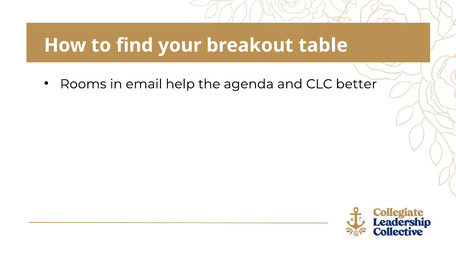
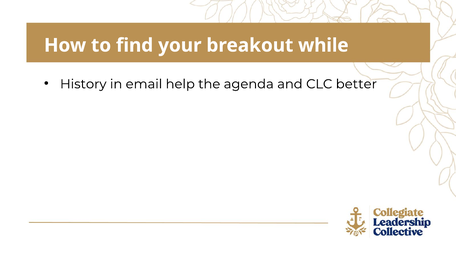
table: table -> while
Rooms: Rooms -> History
